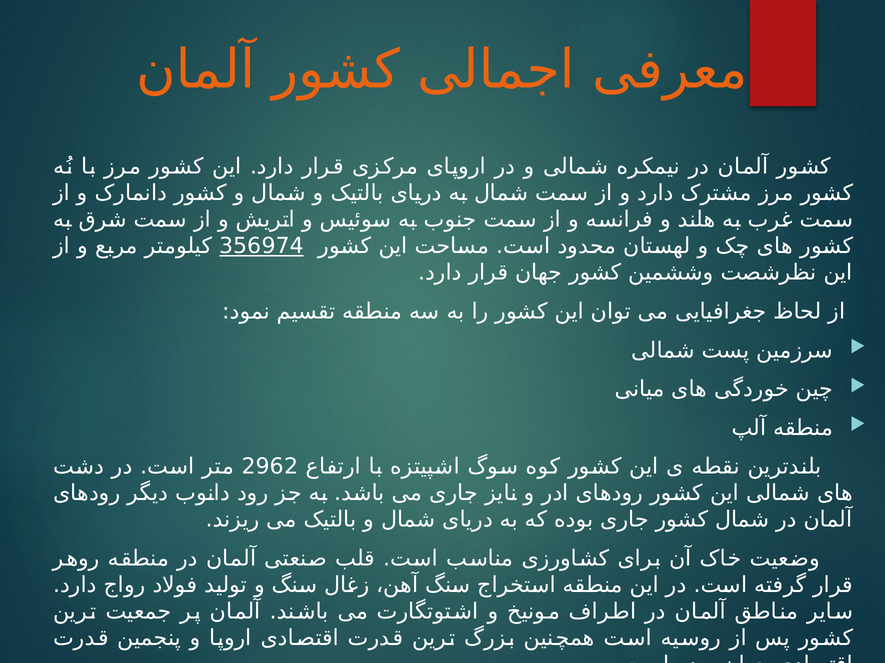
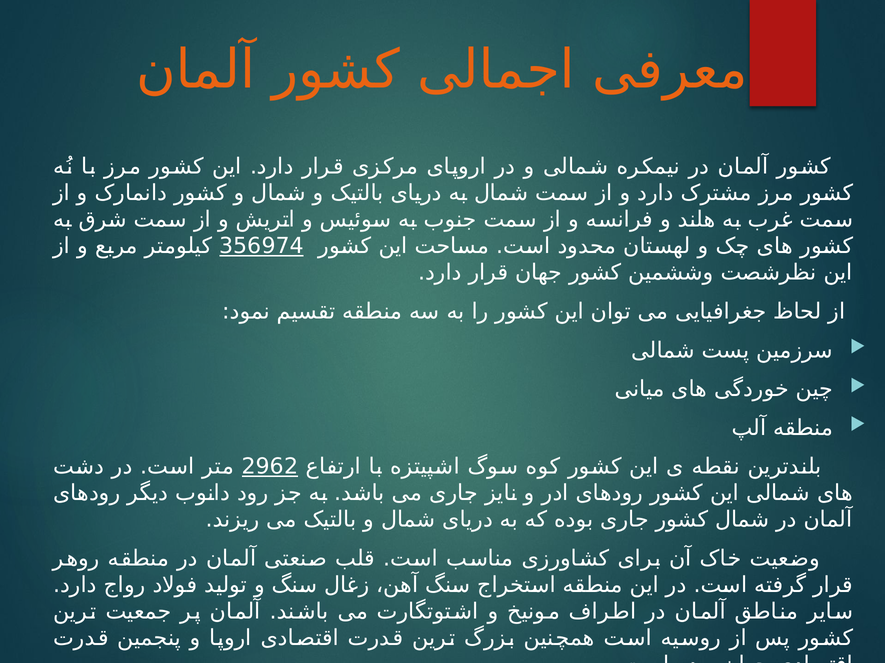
2962 underline: none -> present
